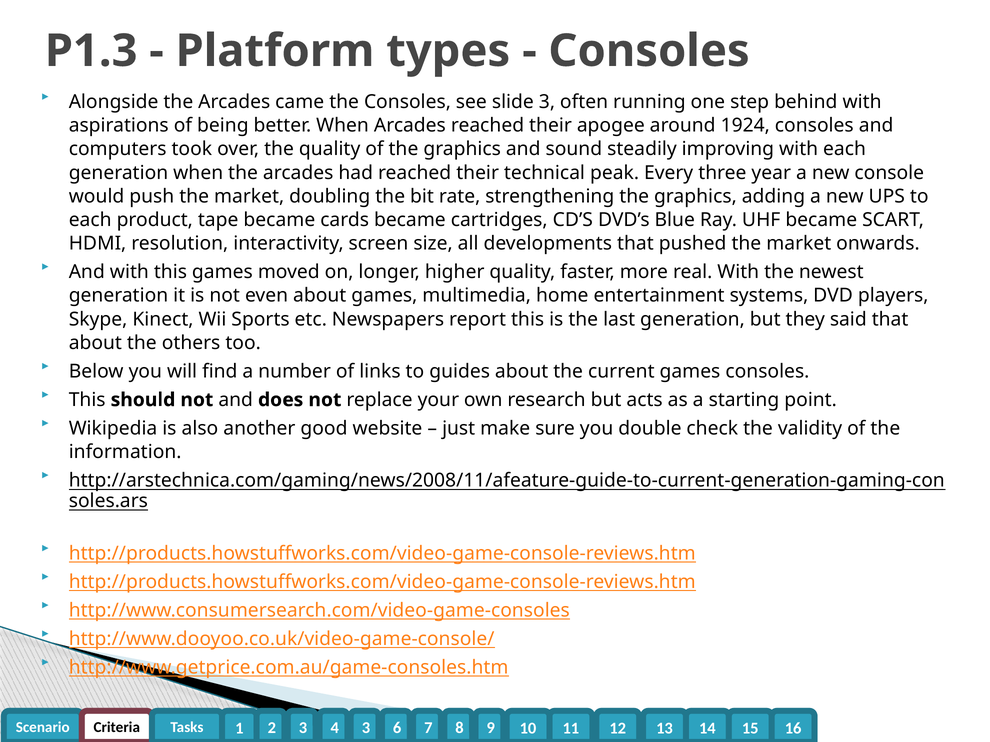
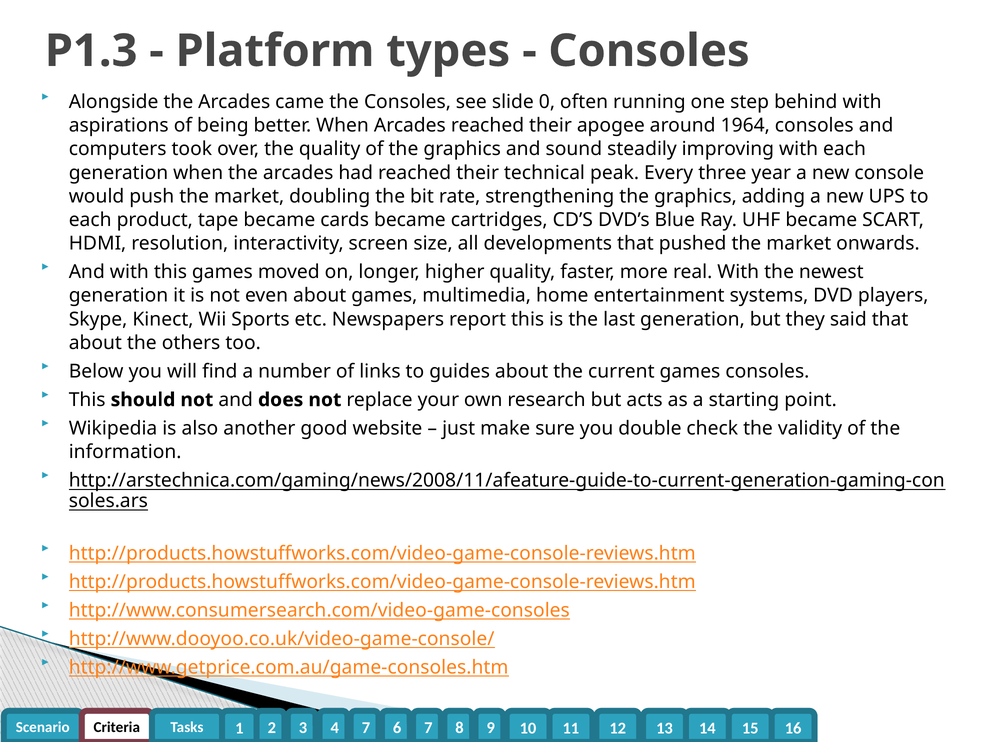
slide 3: 3 -> 0
1924: 1924 -> 1964
3 at (366, 729): 3 -> 7
